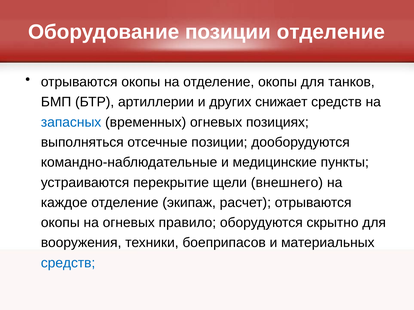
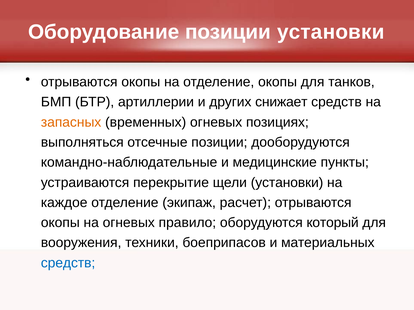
позиции отделение: отделение -> установки
запасных colour: blue -> orange
щели внешнего: внешнего -> установки
скрытно: скрытно -> который
